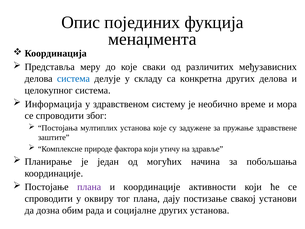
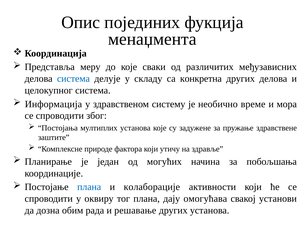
плана at (89, 187) colour: purple -> blue
и координације: координације -> колаборације
постизање: постизање -> омогућава
социјалне: социјалне -> решавање
